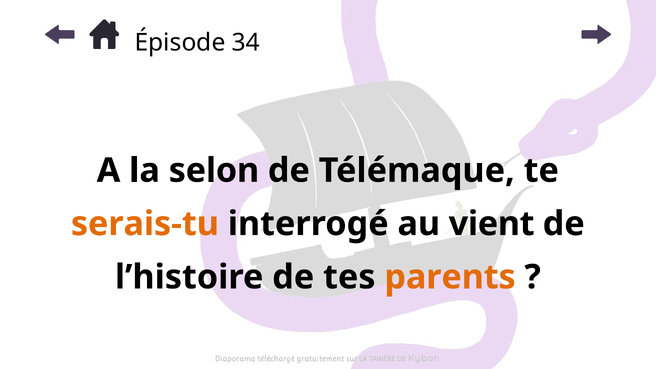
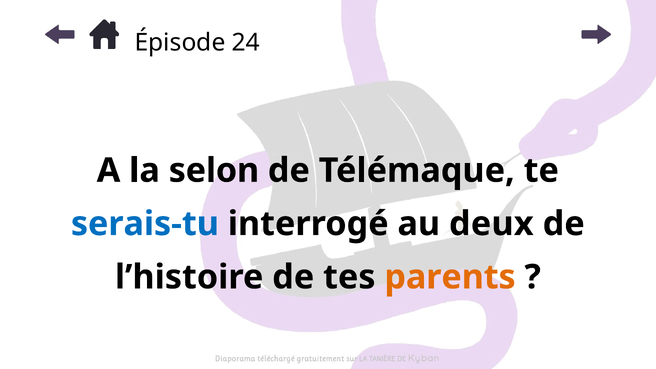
34: 34 -> 24
serais-tu colour: orange -> blue
vient: vient -> deux
